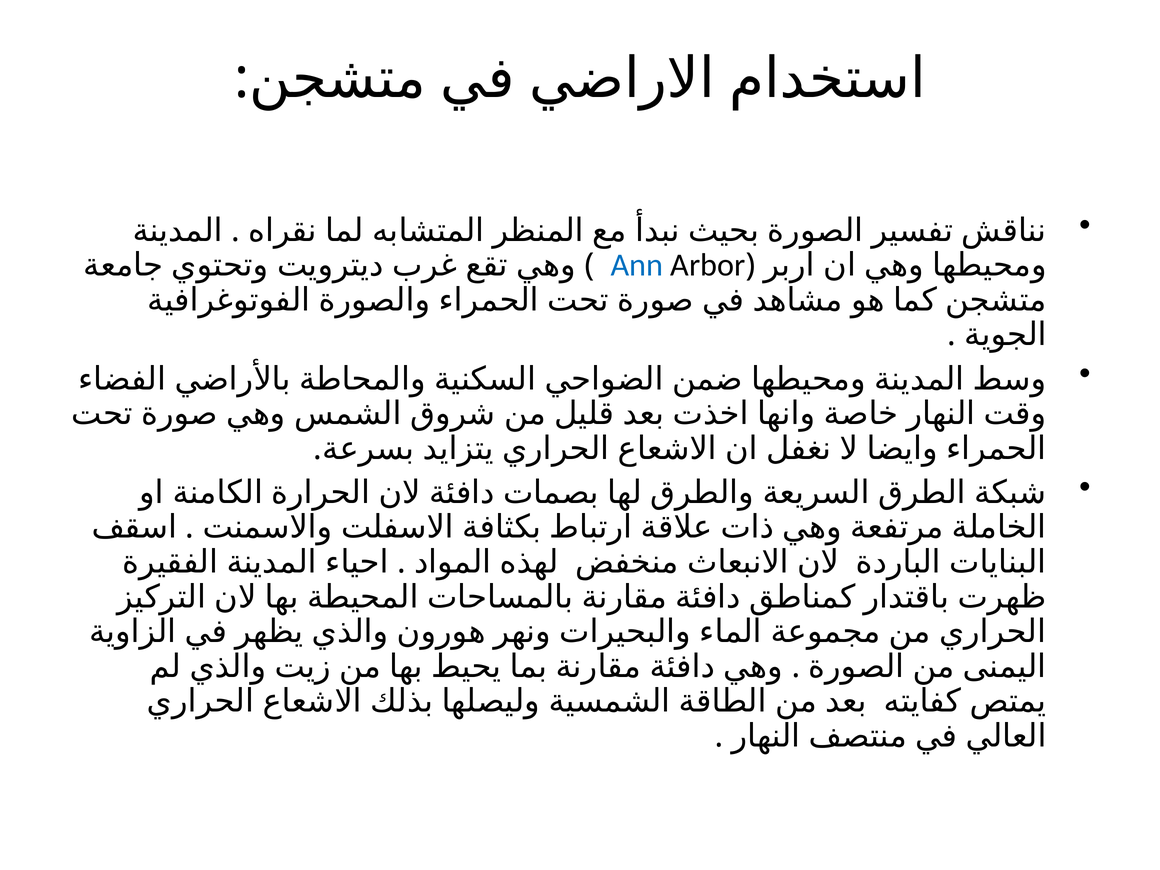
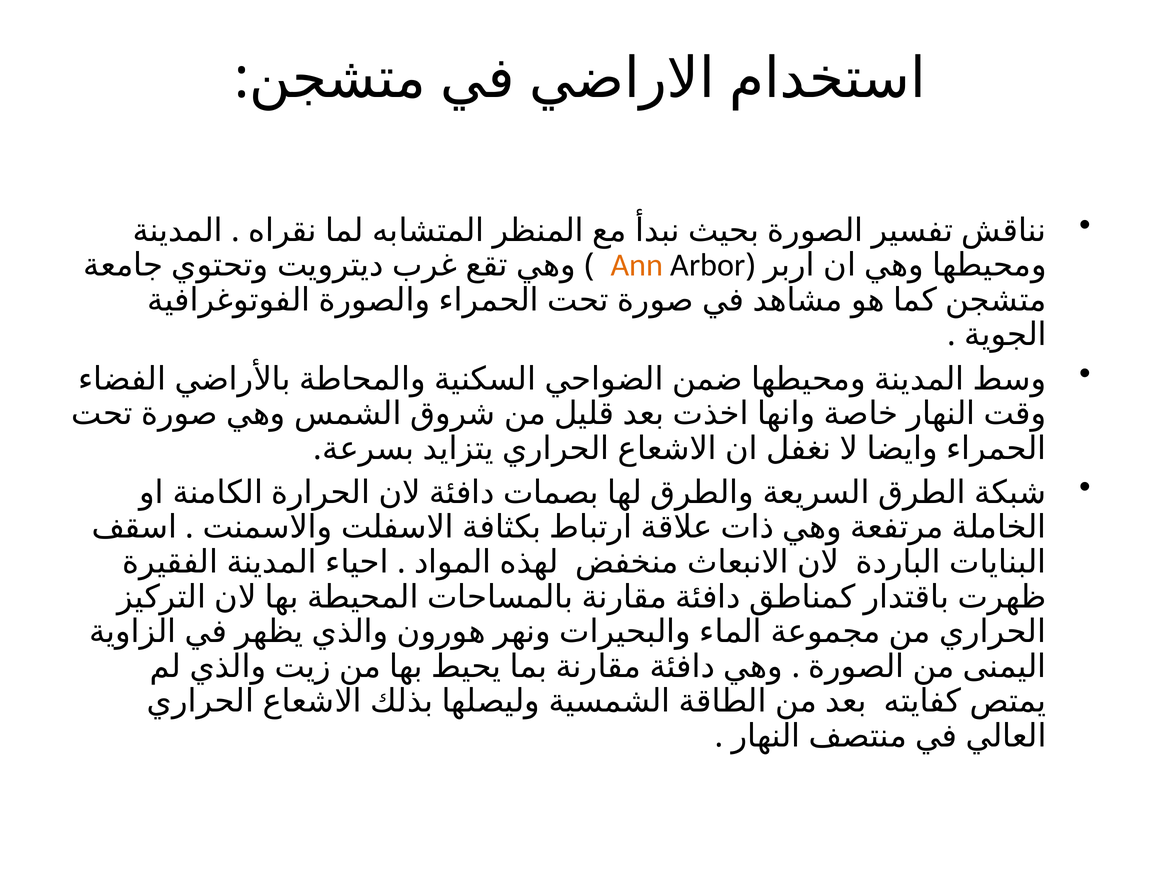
Ann colour: blue -> orange
